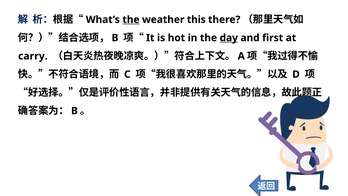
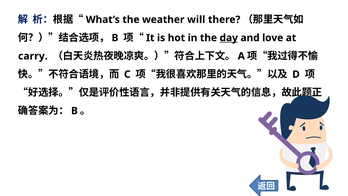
the at (131, 20) underline: present -> none
this: this -> will
first: first -> love
